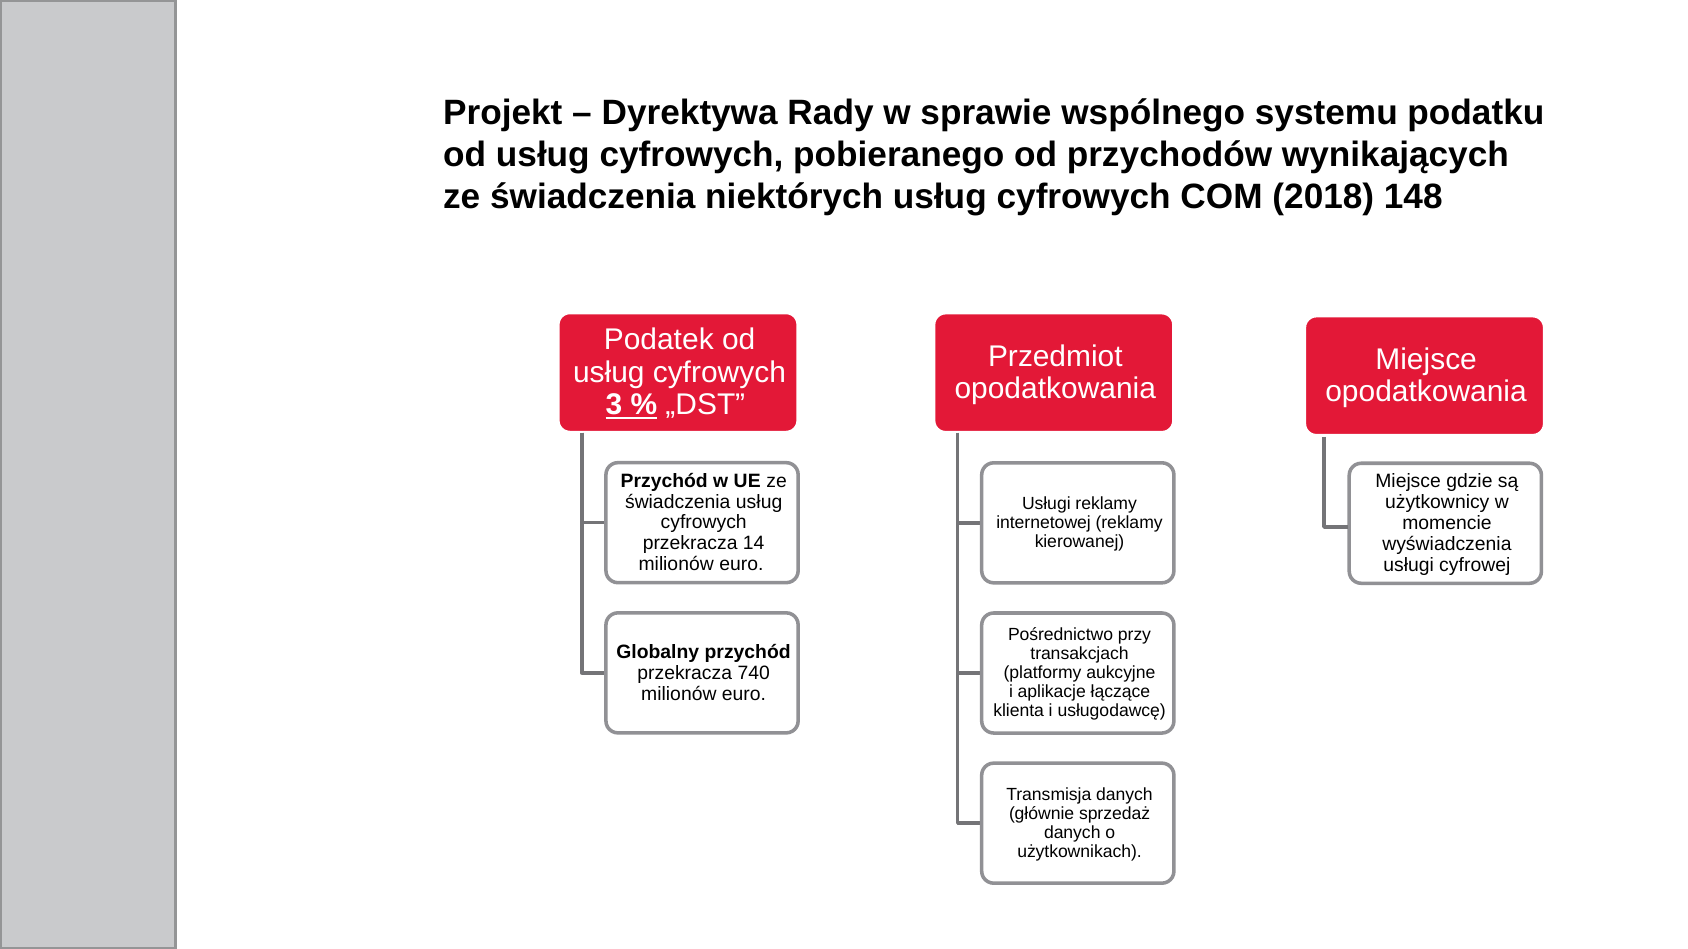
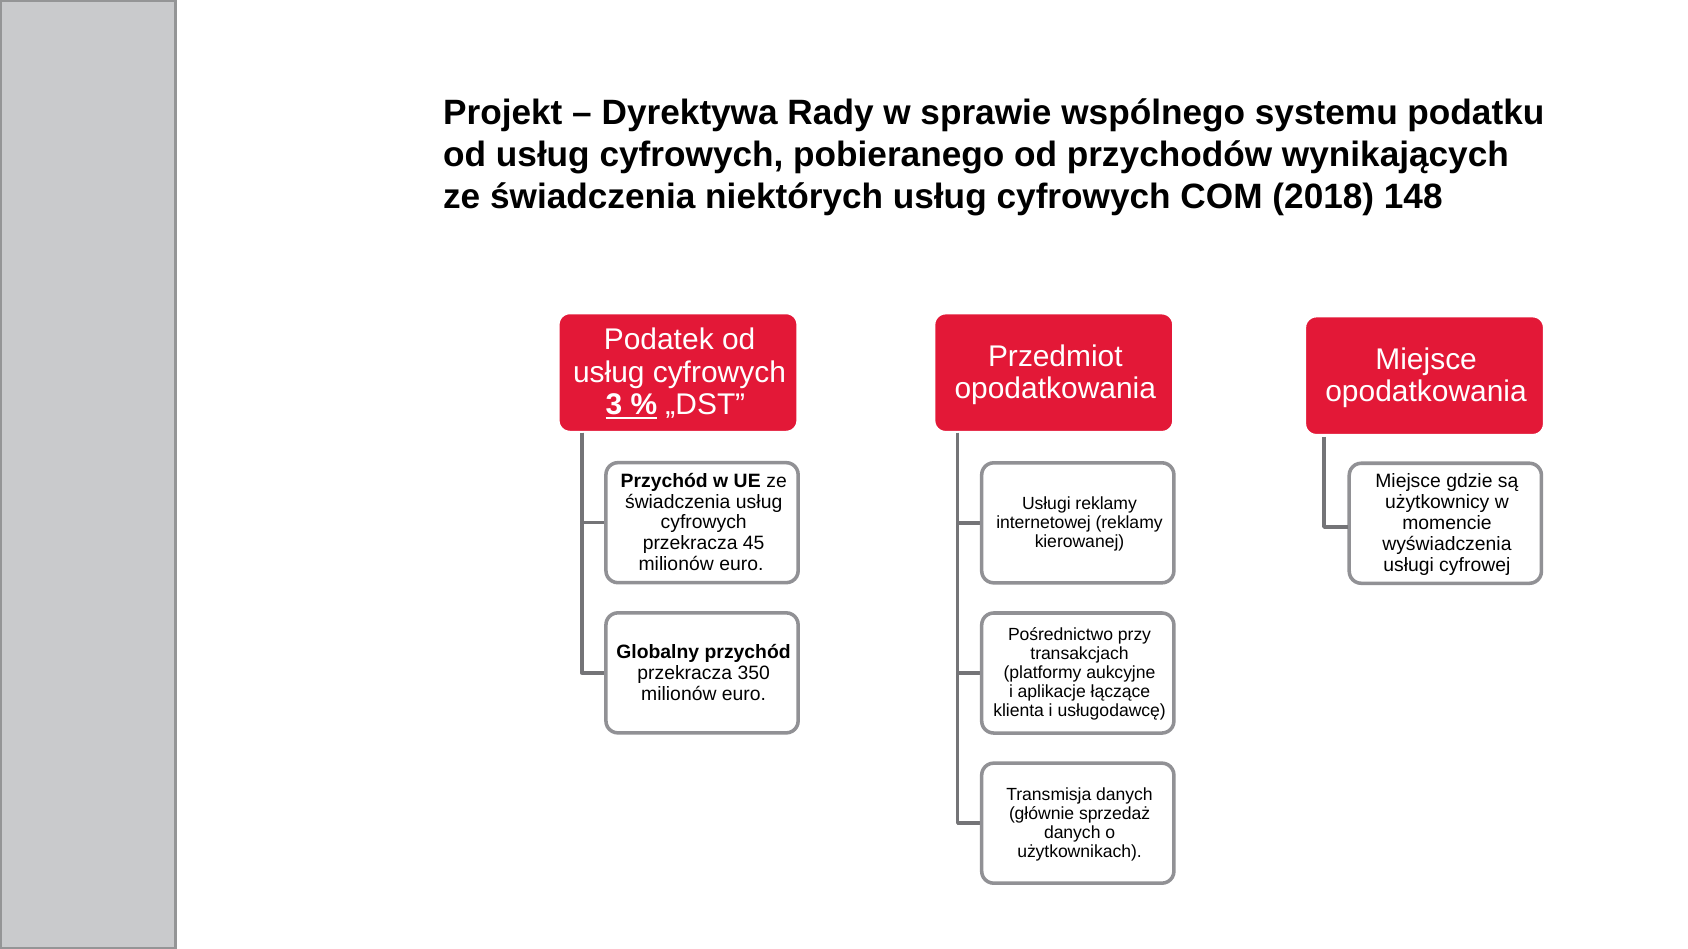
14: 14 -> 45
740: 740 -> 350
